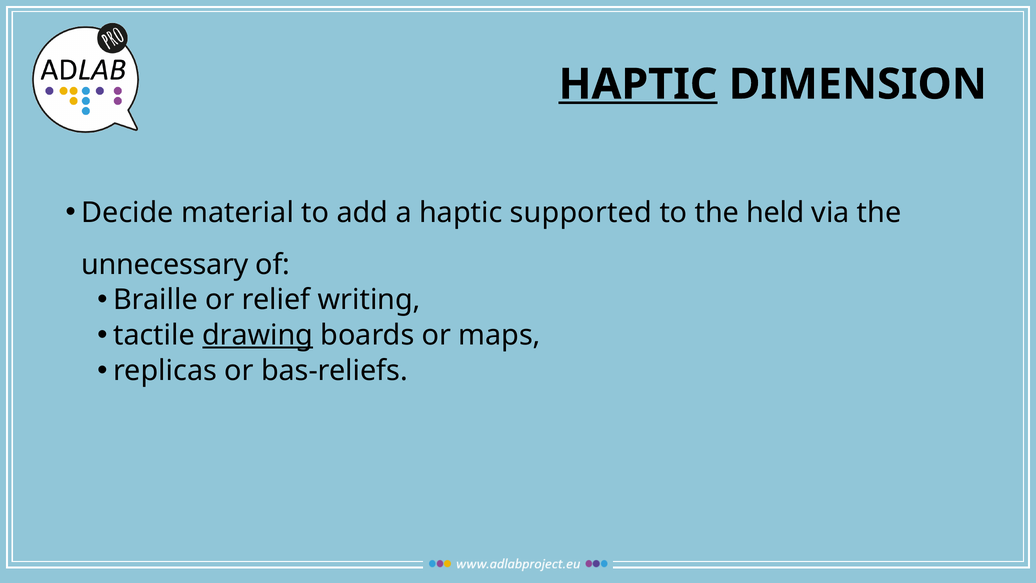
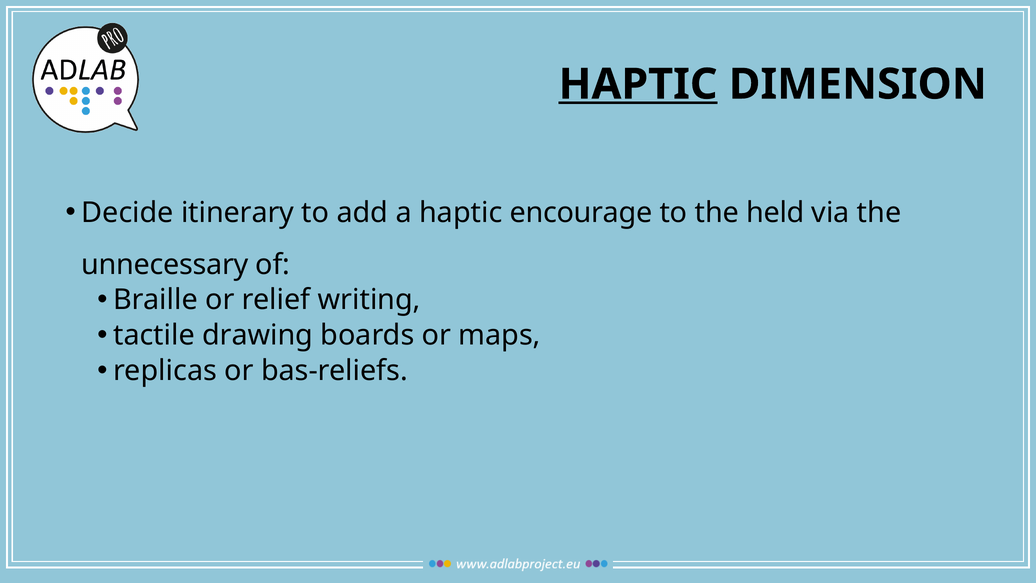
material: material -> itinerary
supported: supported -> encourage
drawing underline: present -> none
